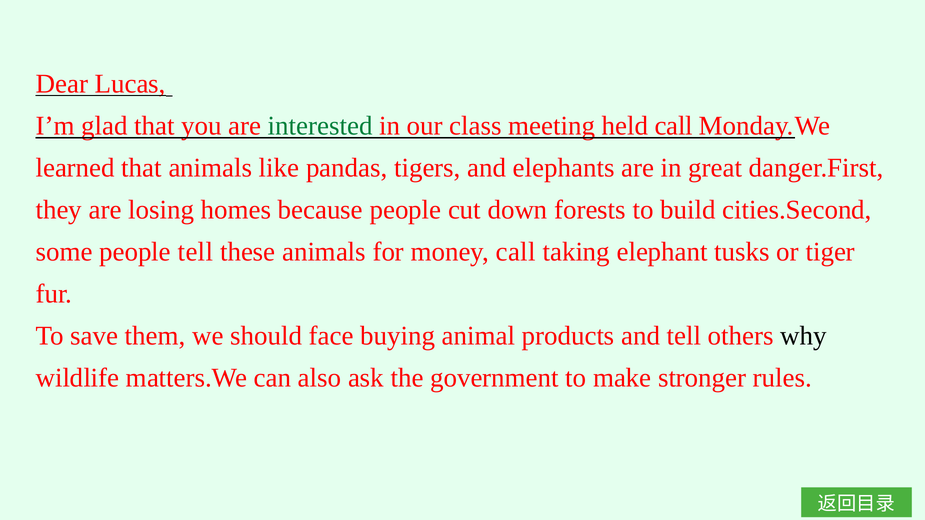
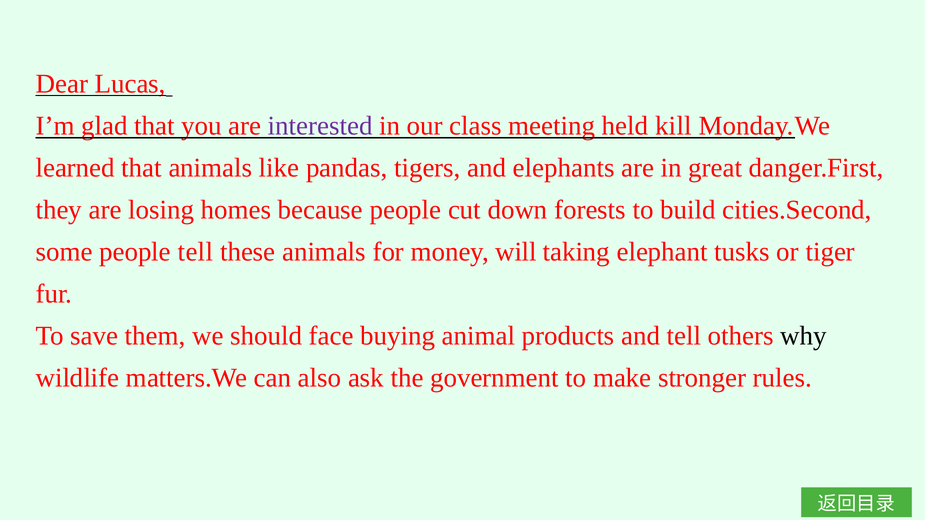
interested colour: green -> purple
held call: call -> kill
money call: call -> will
